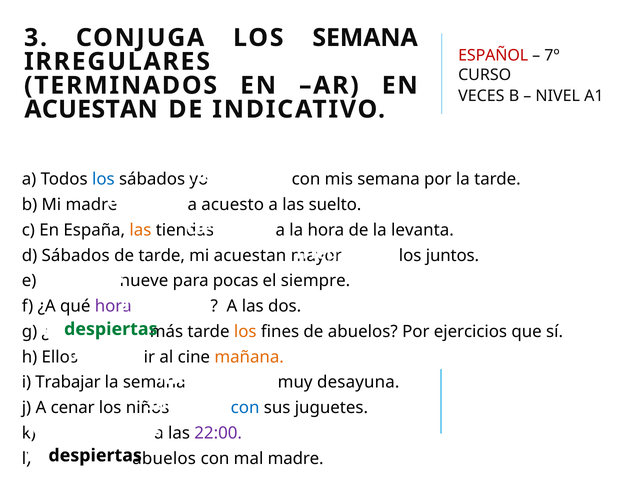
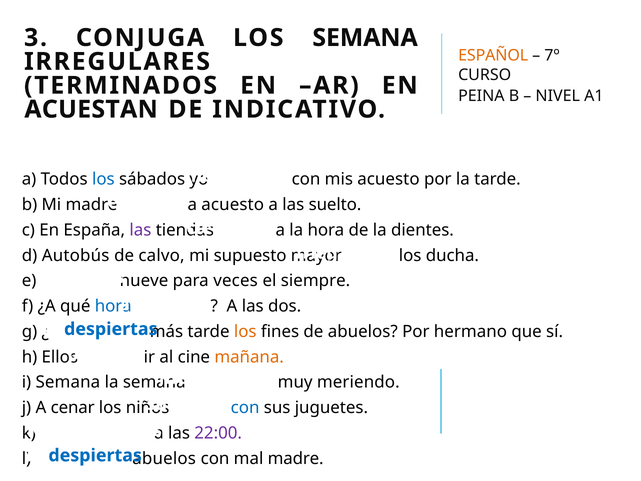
ESPAÑOL colour: red -> orange
VECES: VECES -> PEINA
mis semana: semana -> acuesto
las at (140, 230) colour: orange -> purple
levanta: levanta -> dientes
d Sábados: Sábados -> Autobús
de tarde: tarde -> calvo
mi acuestan: acuestan -> supuesto
juntos: juntos -> ducha
pocas: pocas -> veces
hora at (113, 306) colour: purple -> blue
despiertas at (111, 329) colour: green -> blue
ejercicios: ejercicios -> hermano
i Trabajar: Trabajar -> Semana
muy desayuna: desayuna -> meriendo
despiertas at (95, 455) colour: black -> blue
